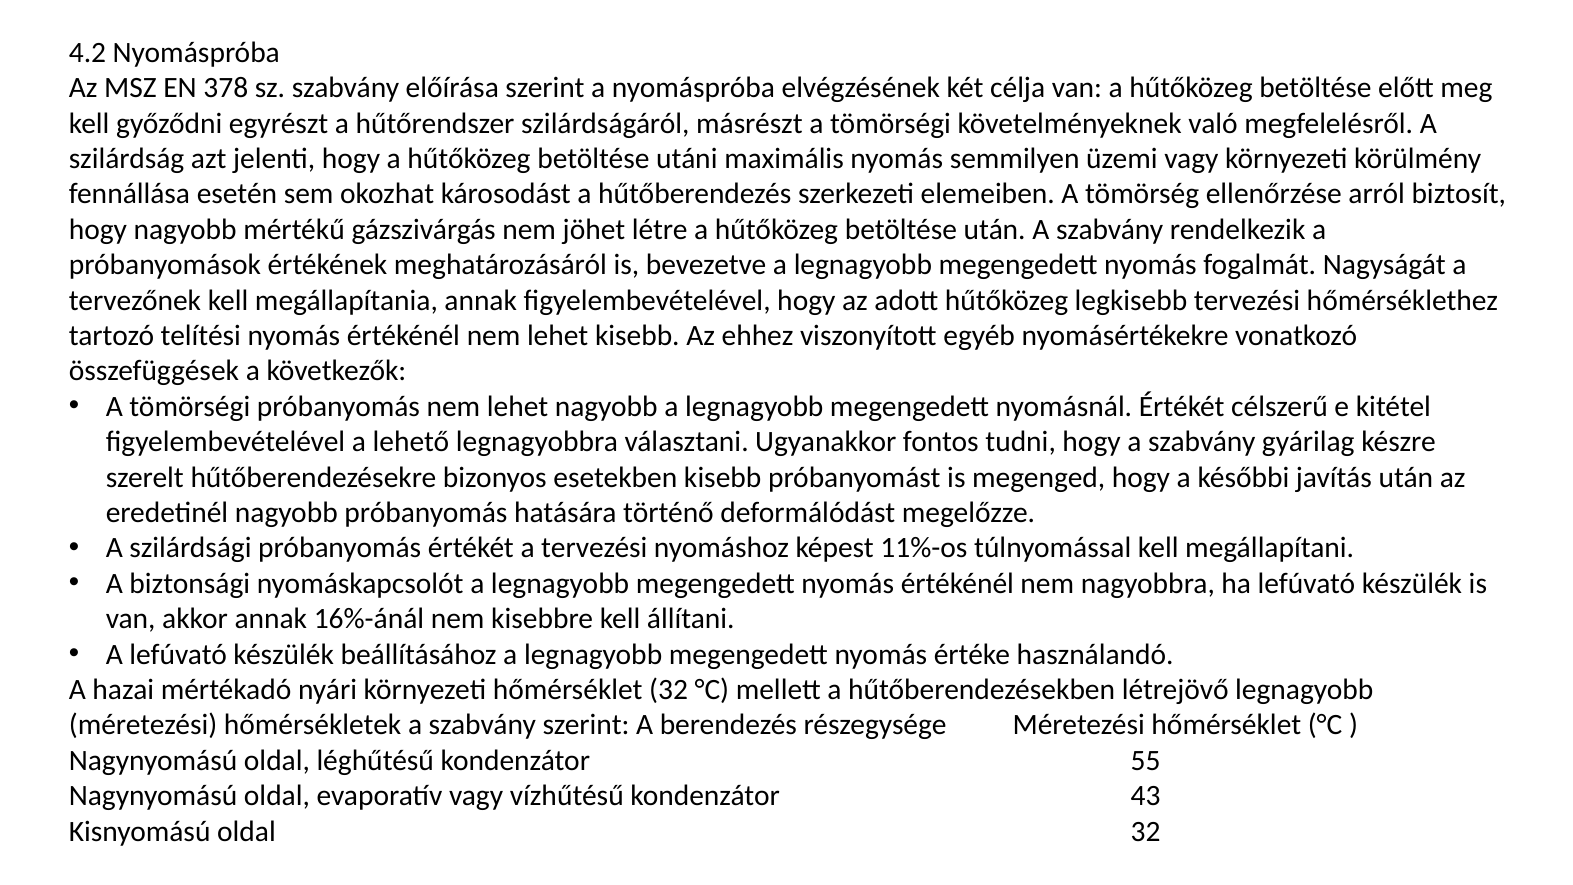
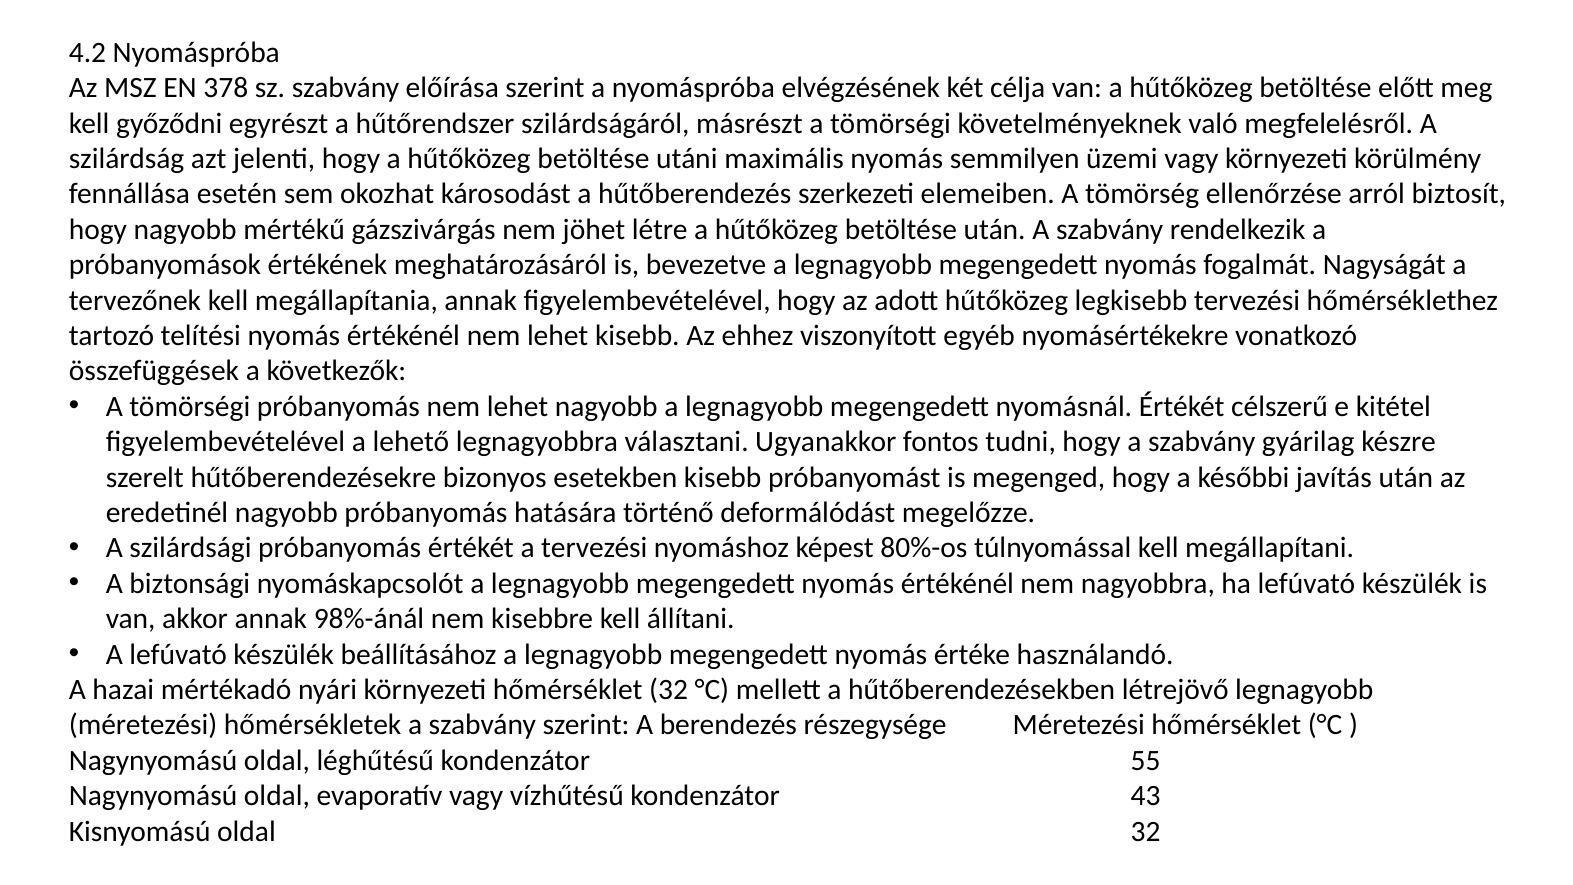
11%-os: 11%-os -> 80%-os
16%-ánál: 16%-ánál -> 98%-ánál
